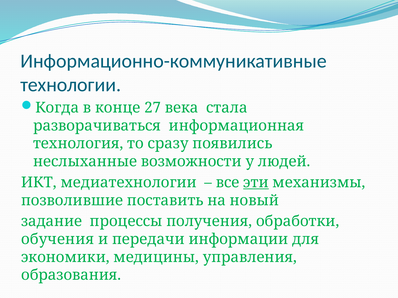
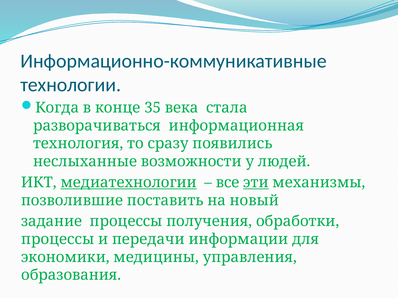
27: 27 -> 35
медиатехнологии underline: none -> present
обучения at (58, 240): обучения -> процессы
